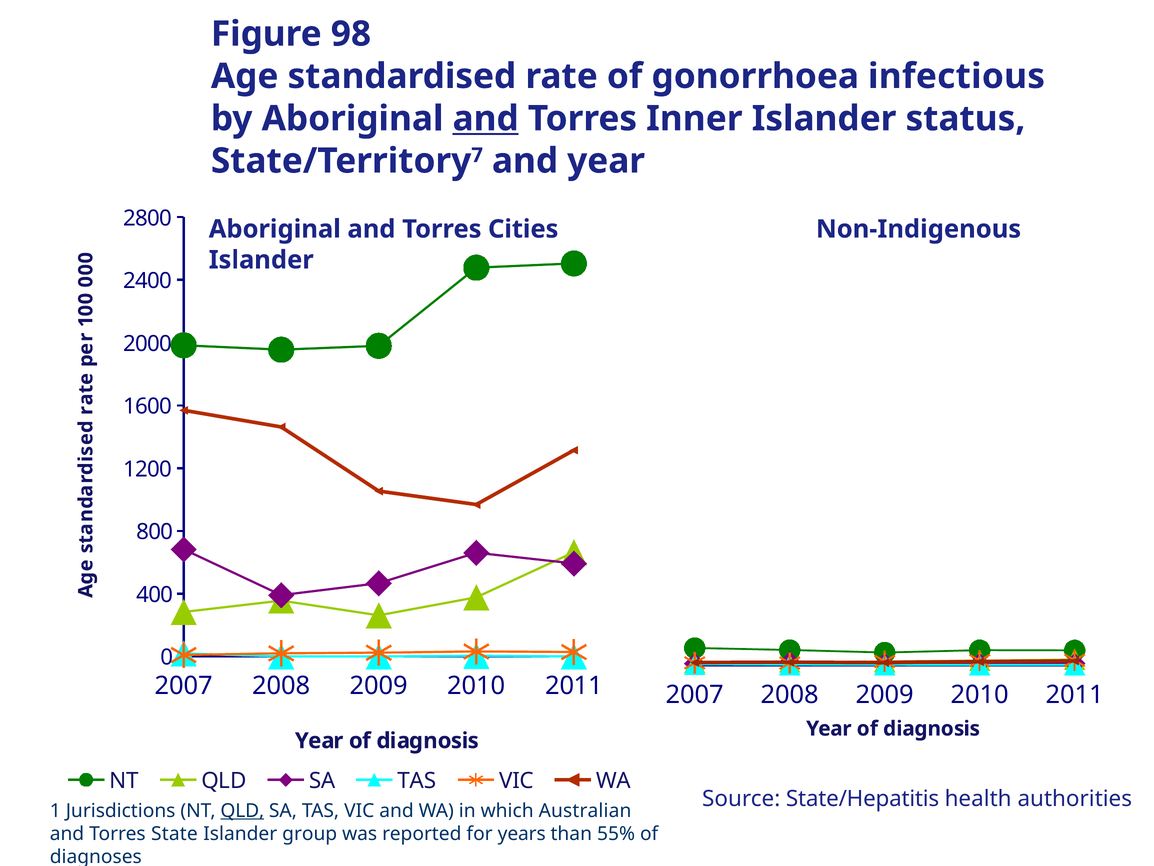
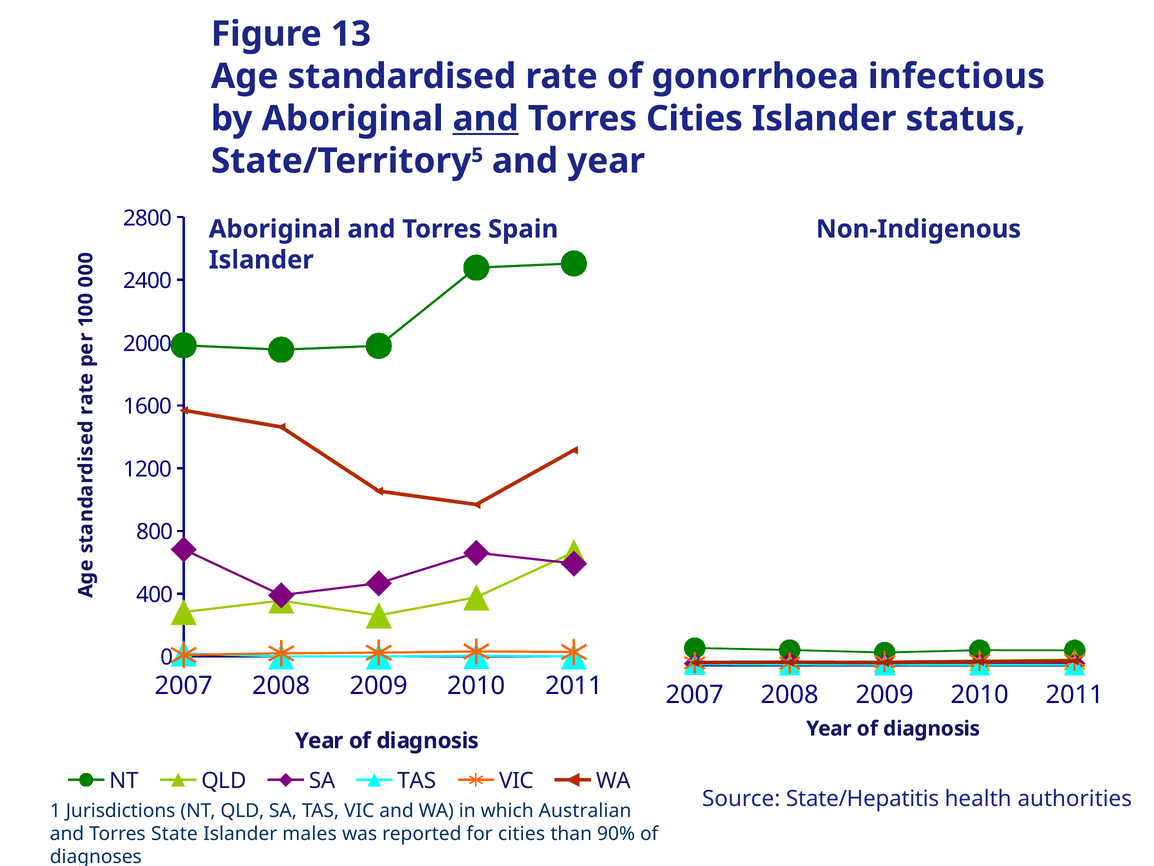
98: 98 -> 13
Torres Inner: Inner -> Cities
7: 7 -> 5
Cities: Cities -> Spain
QLD at (242, 810) underline: present -> none
group: group -> males
for years: years -> cities
55%: 55% -> 90%
